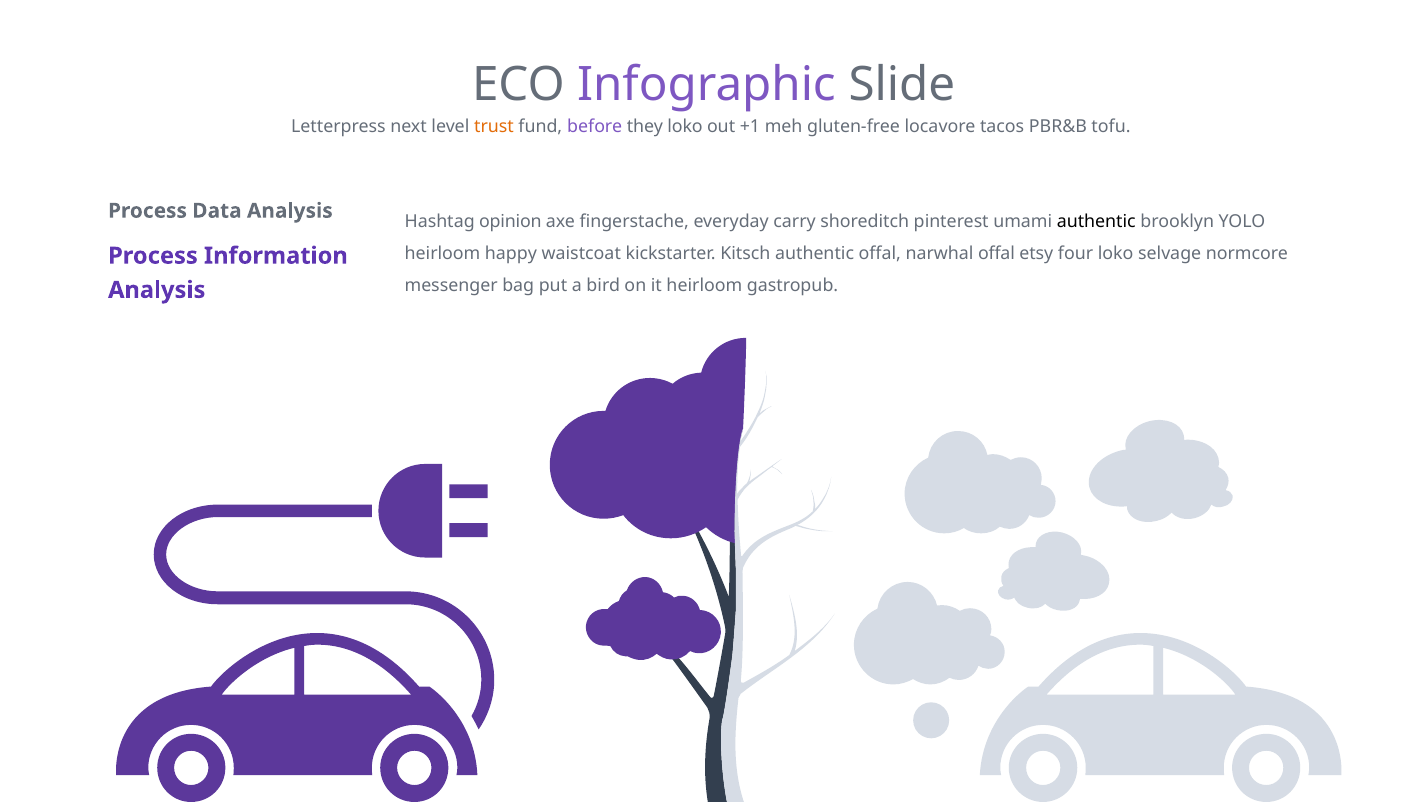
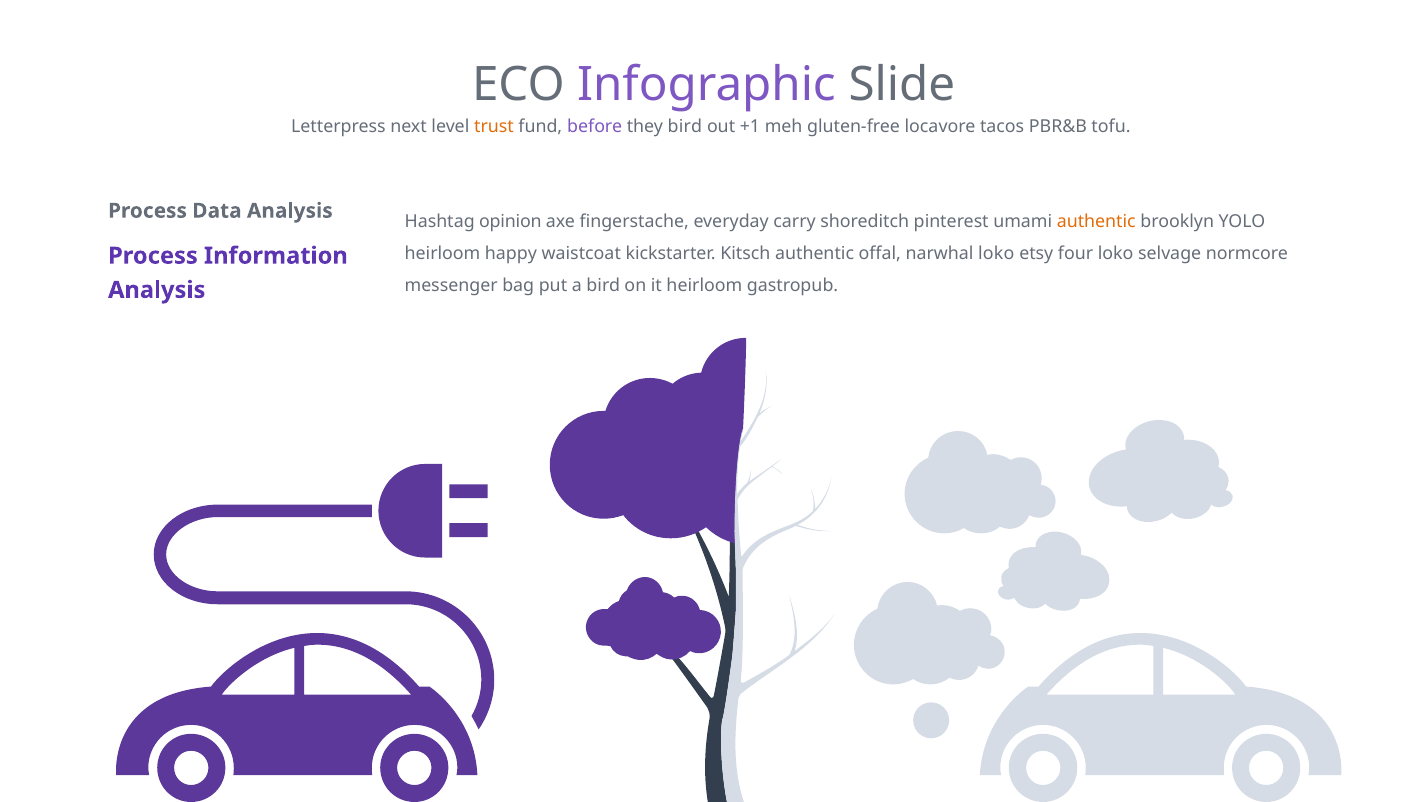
they loko: loko -> bird
authentic at (1096, 222) colour: black -> orange
narwhal offal: offal -> loko
